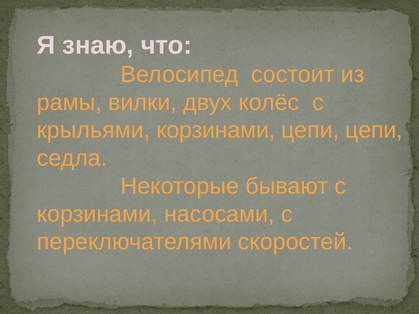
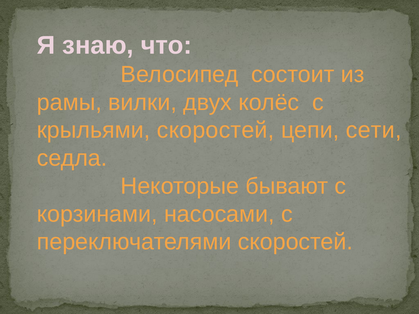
крыльями корзинами: корзинами -> скоростей
цепи цепи: цепи -> сети
